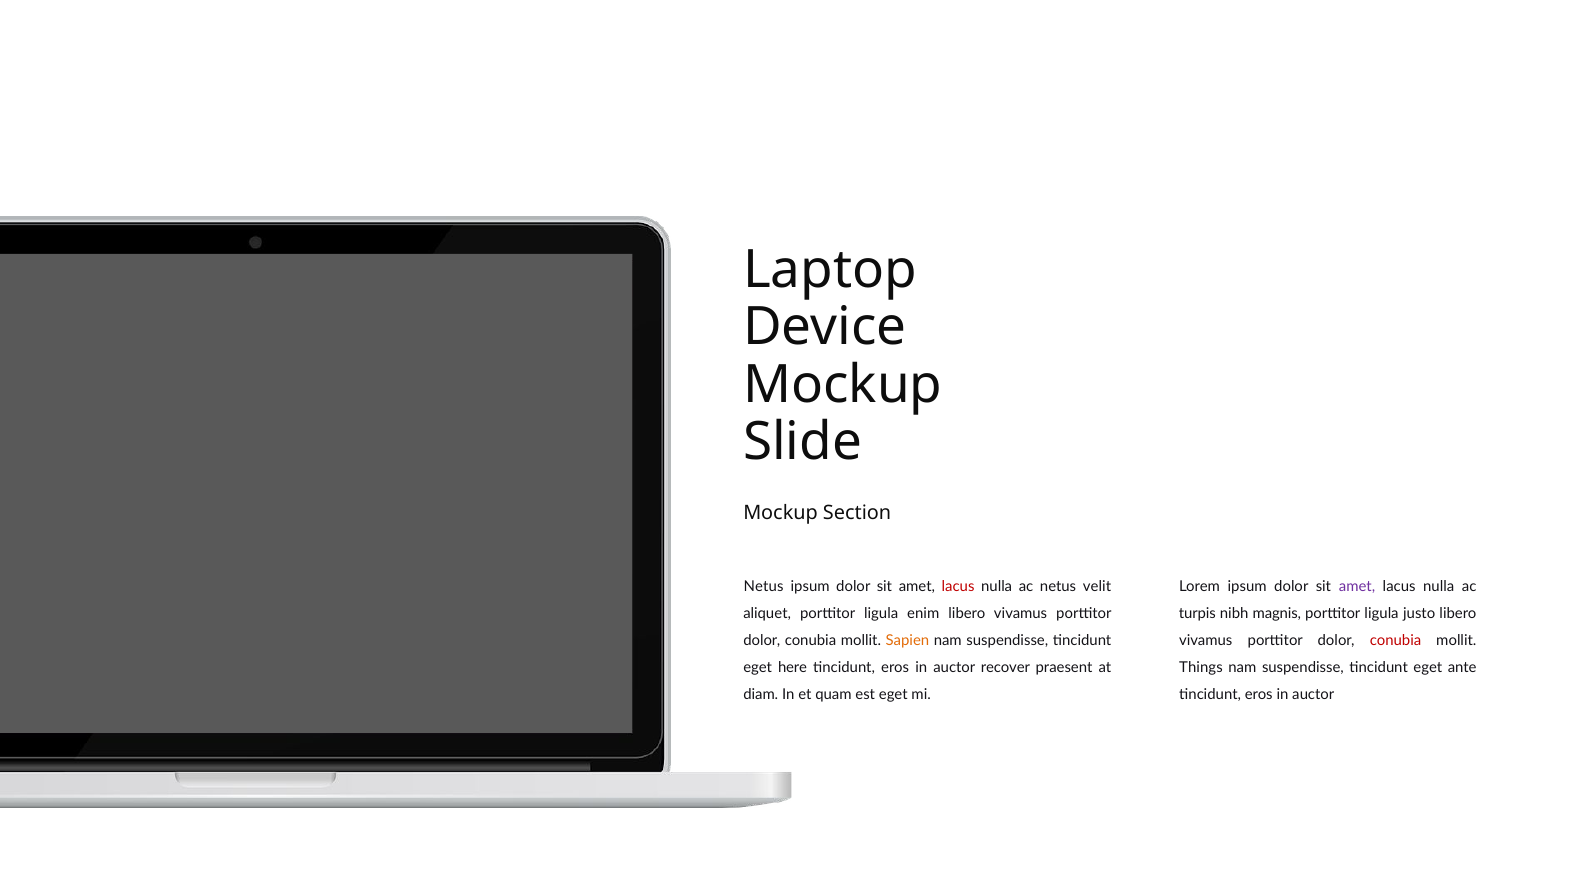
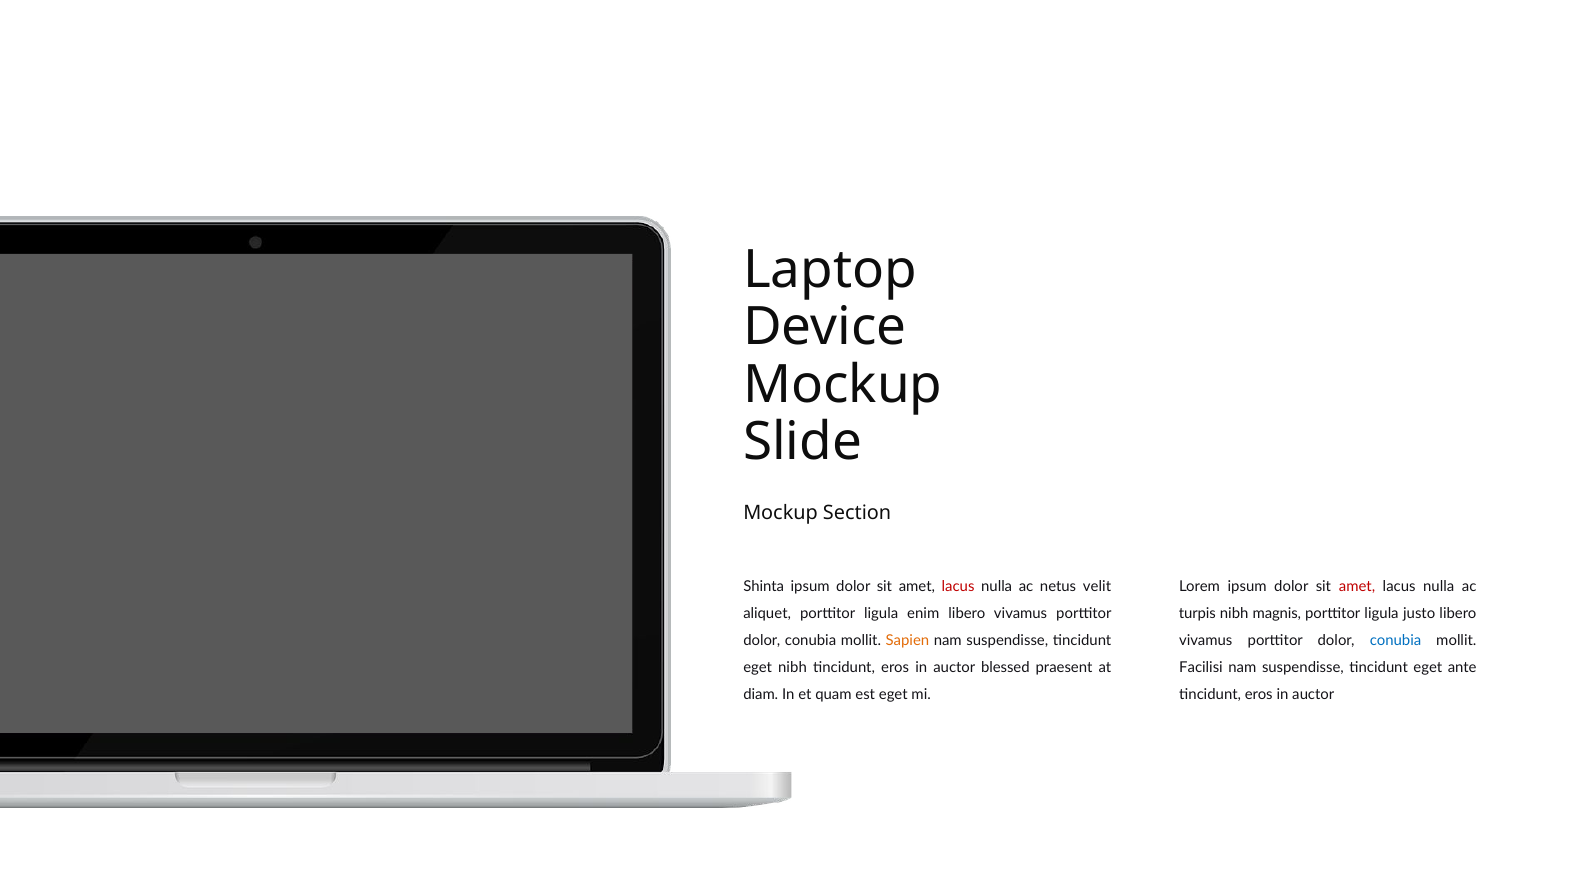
Netus at (764, 587): Netus -> Shinta
amet at (1357, 587) colour: purple -> red
conubia at (1396, 641) colour: red -> blue
eget here: here -> nibh
recover: recover -> blessed
Things: Things -> Facilisi
